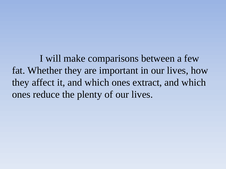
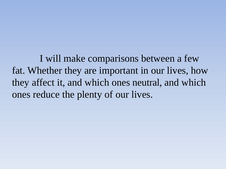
extract: extract -> neutral
